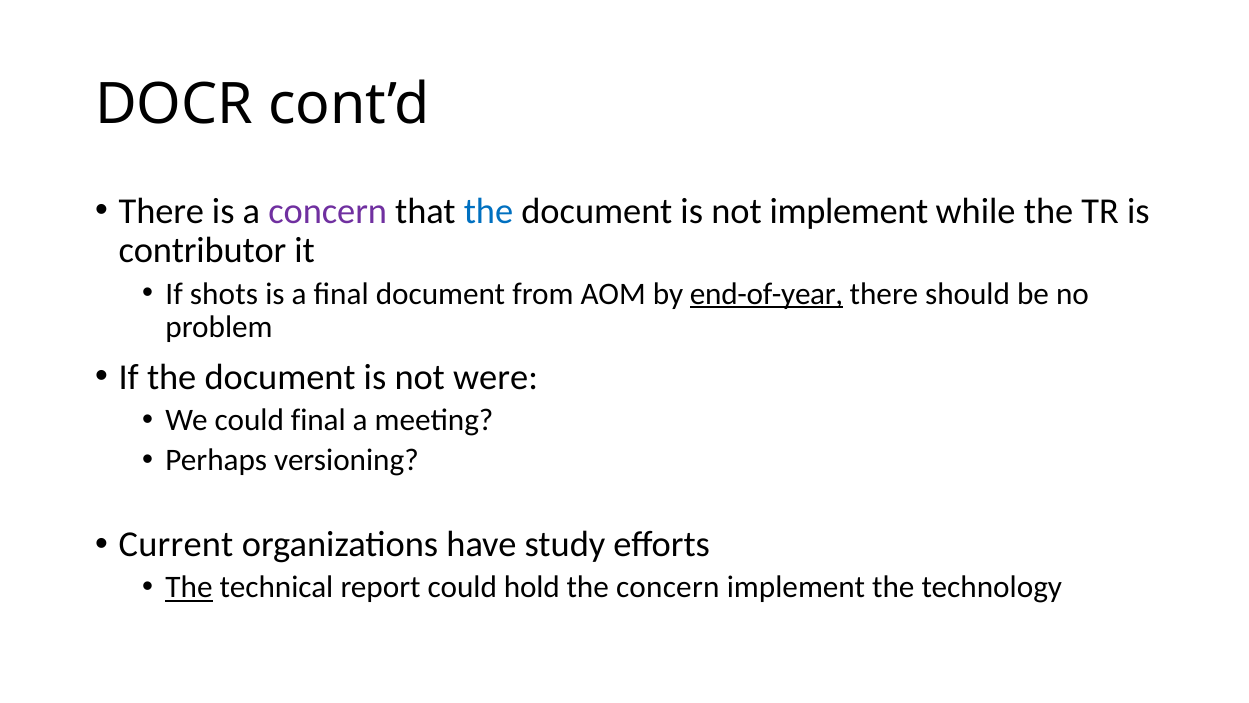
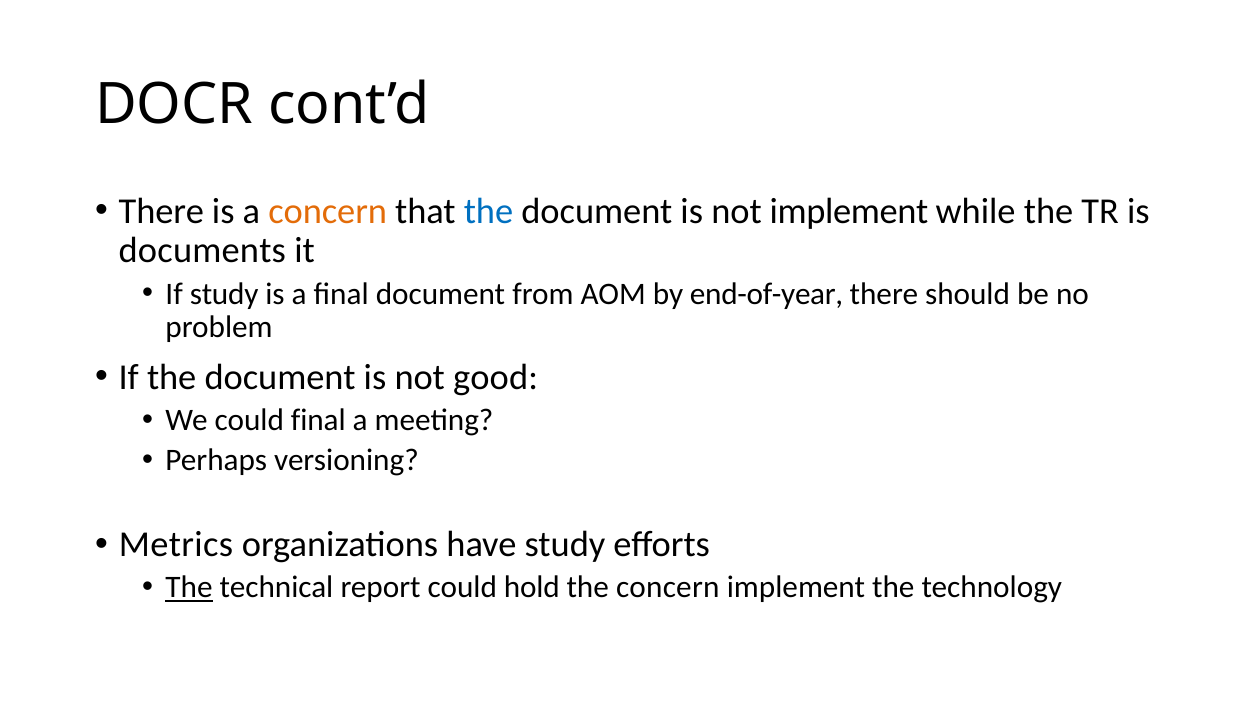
concern at (328, 211) colour: purple -> orange
contributor: contributor -> documents
If shots: shots -> study
end-of-year underline: present -> none
were: were -> good
Current: Current -> Metrics
